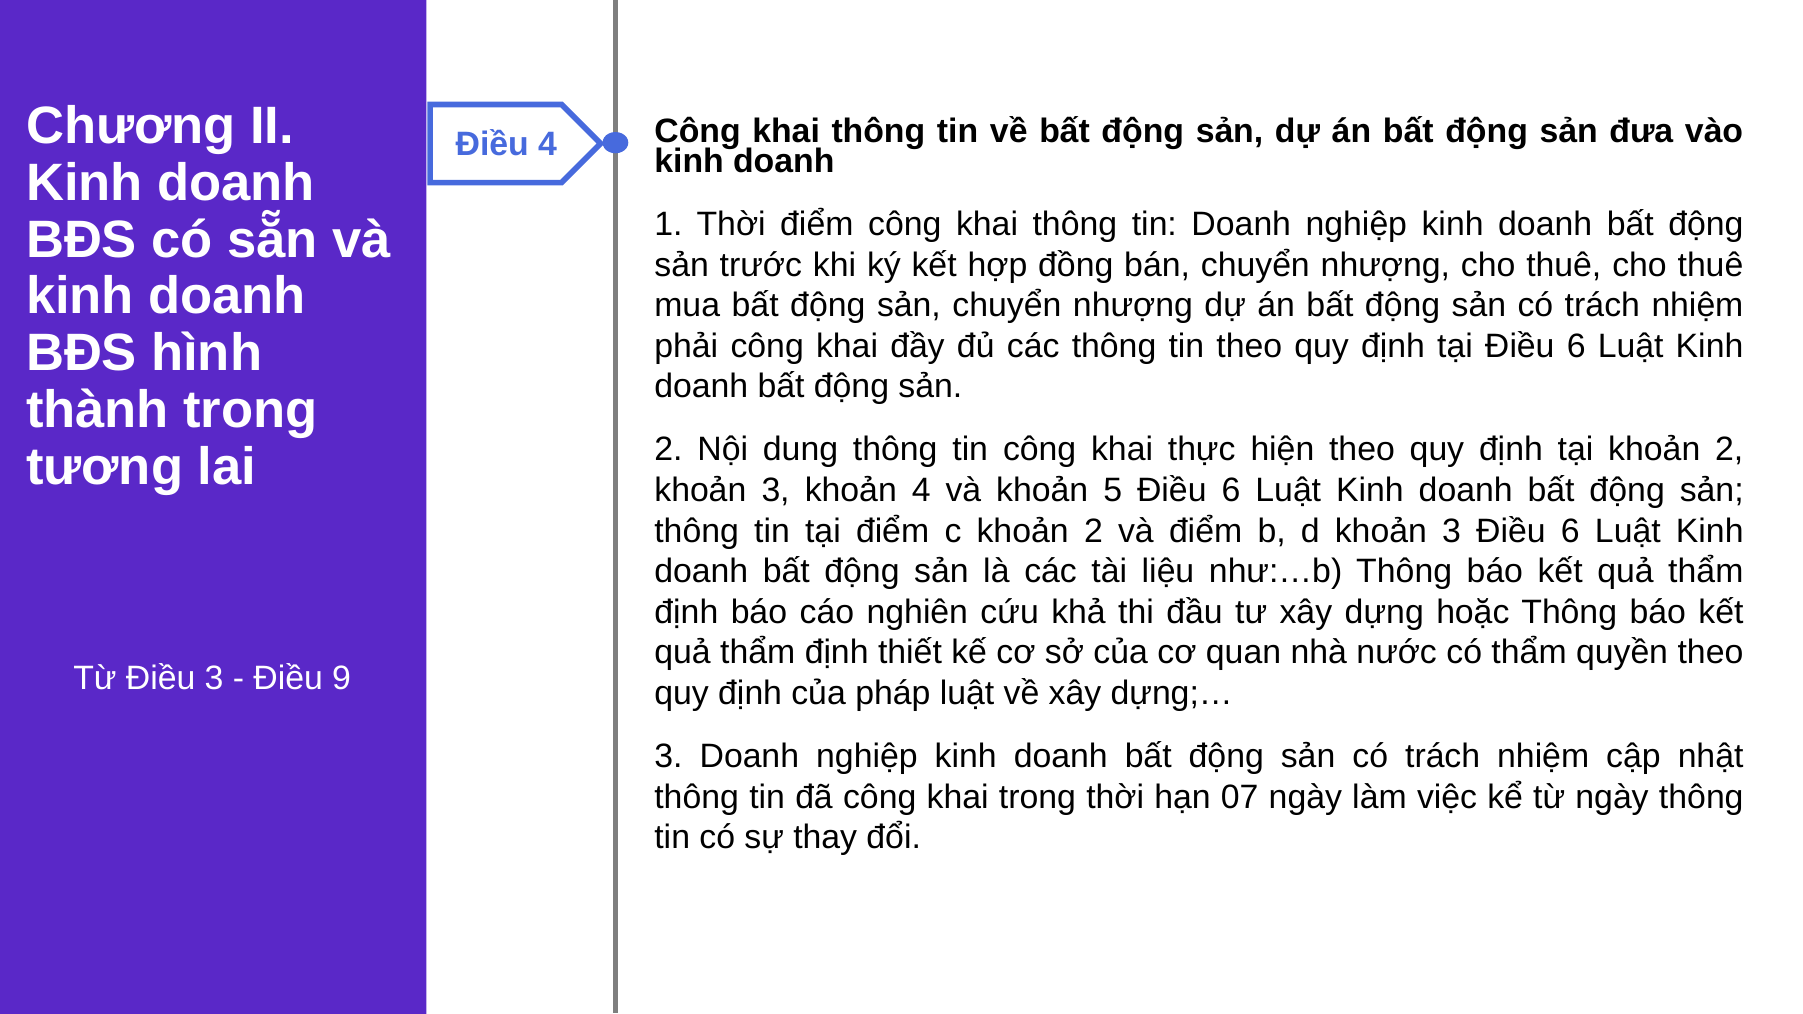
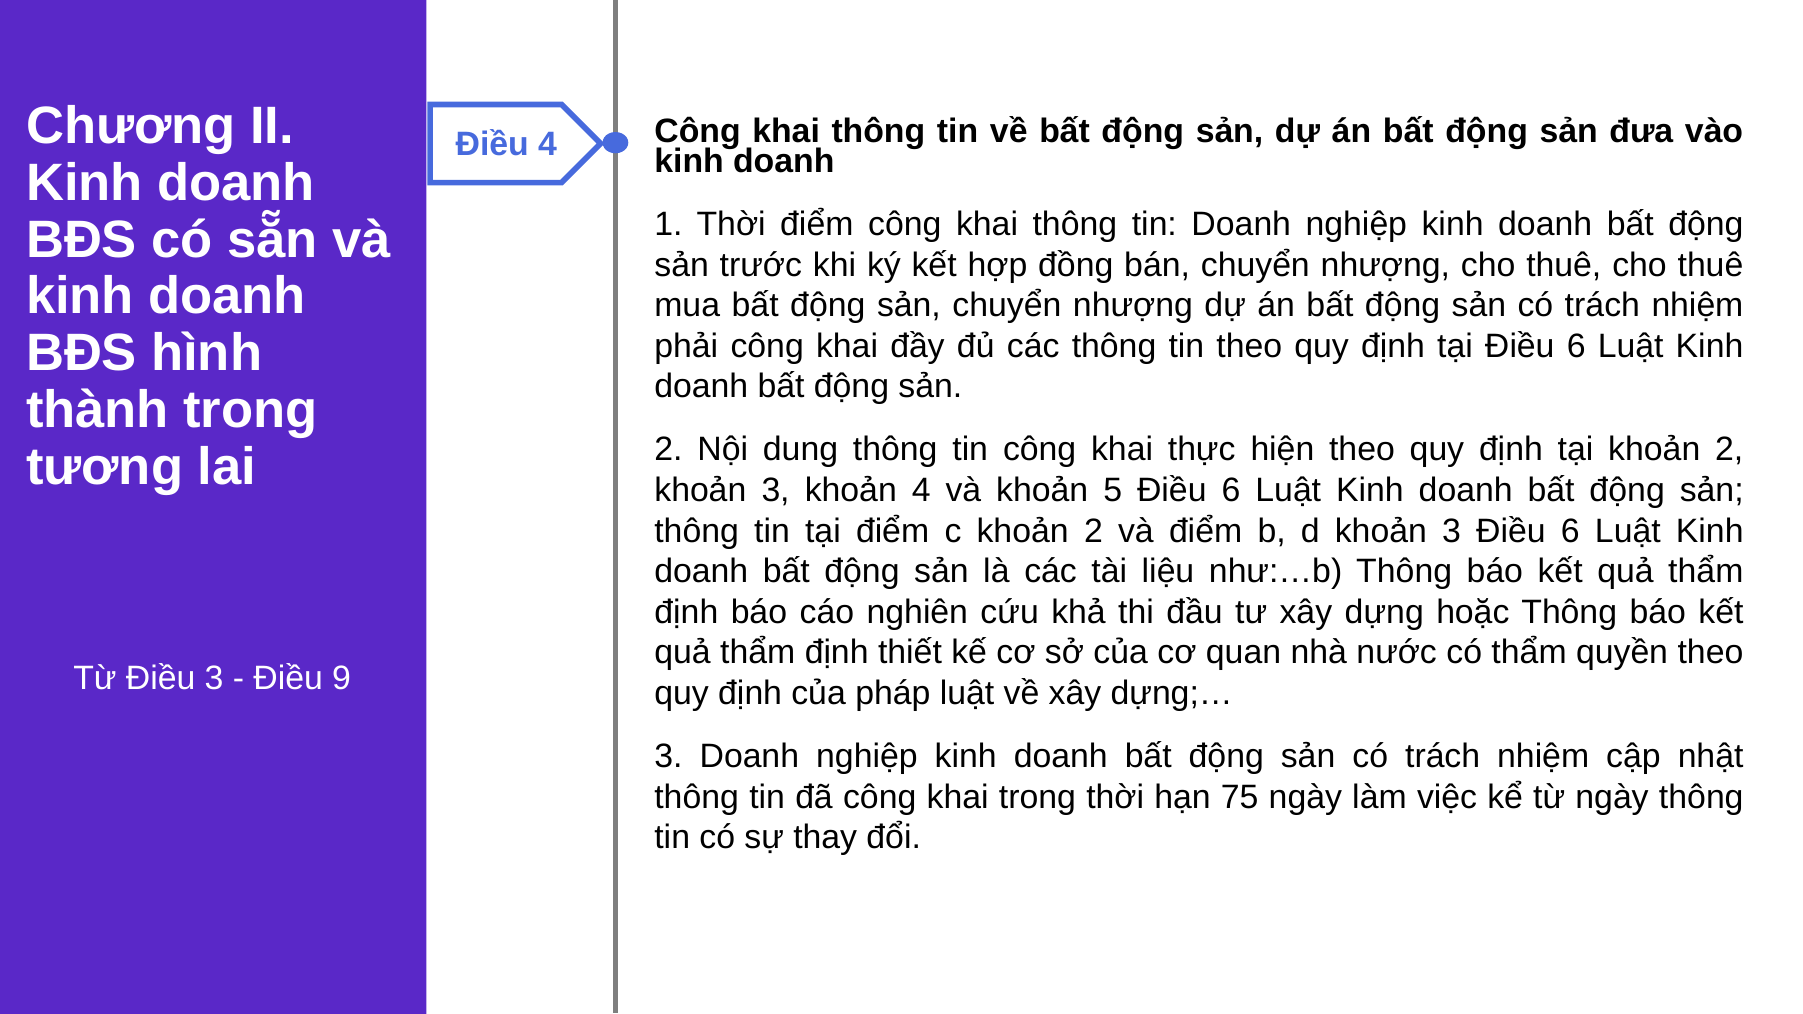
07: 07 -> 75
